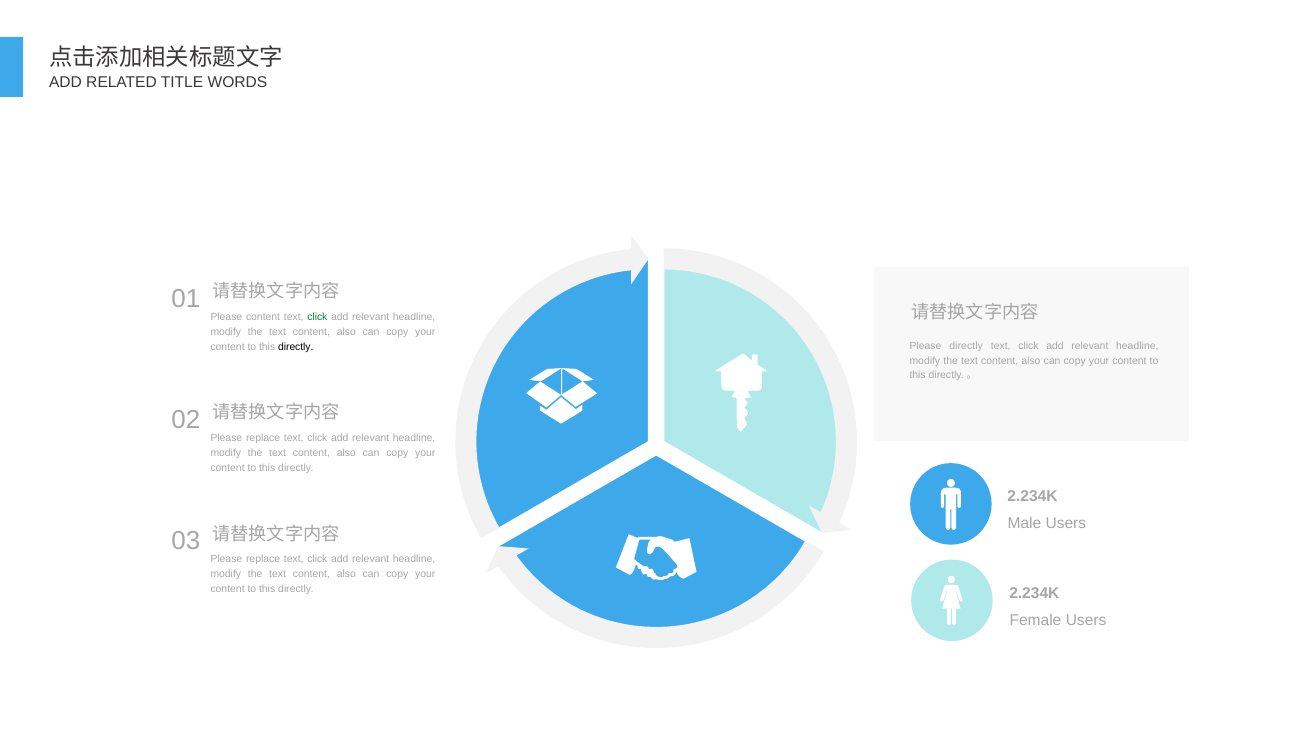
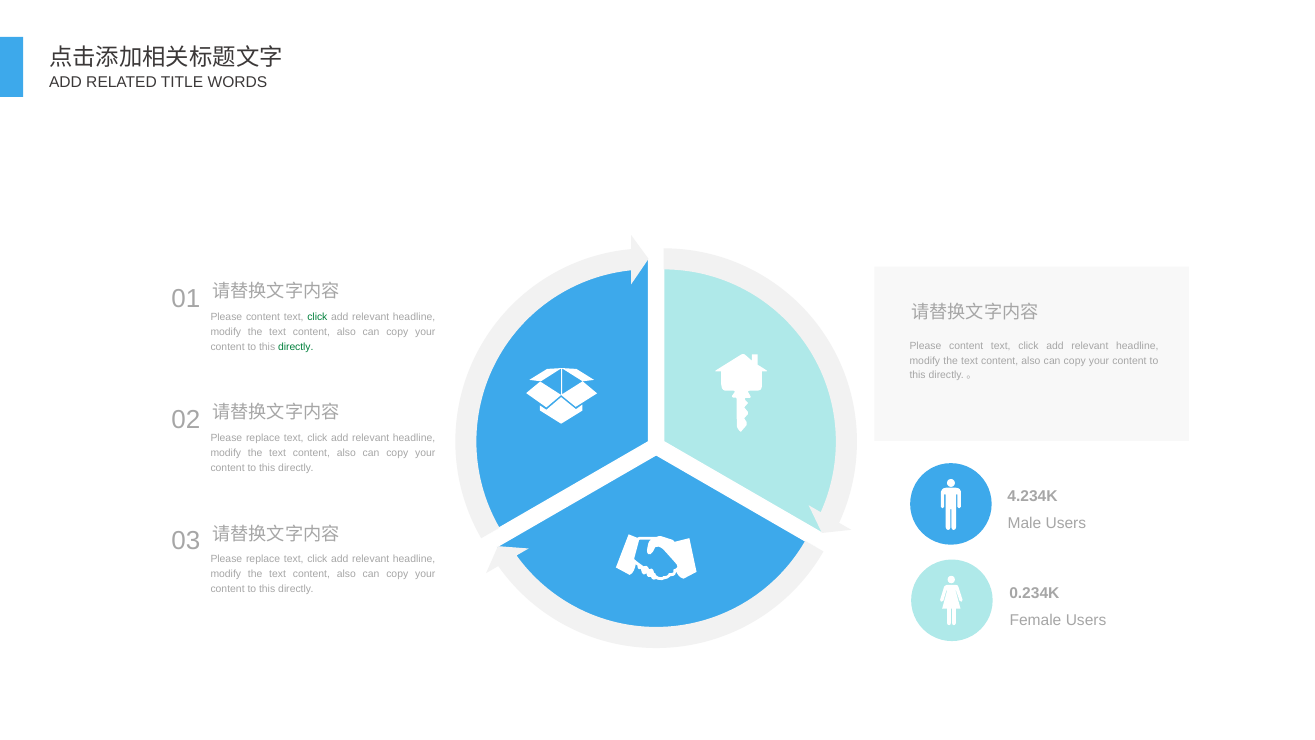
directly at (966, 346): directly -> content
directly at (296, 347) colour: black -> green
2.234K at (1032, 497): 2.234K -> 4.234K
2.234K at (1034, 593): 2.234K -> 0.234K
